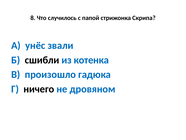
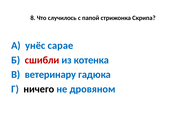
звали: звали -> сарае
сшибли colour: black -> red
произошло: произошло -> ветеринару
